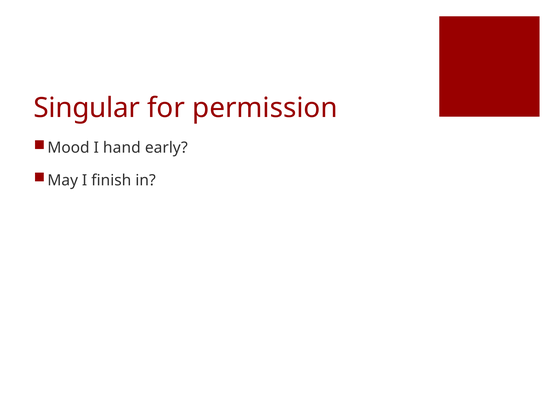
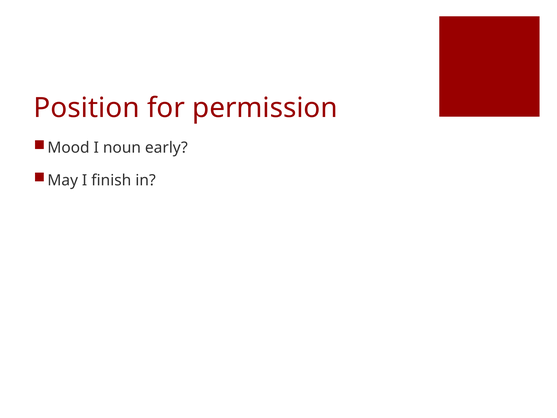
Singular: Singular -> Position
hand: hand -> noun
